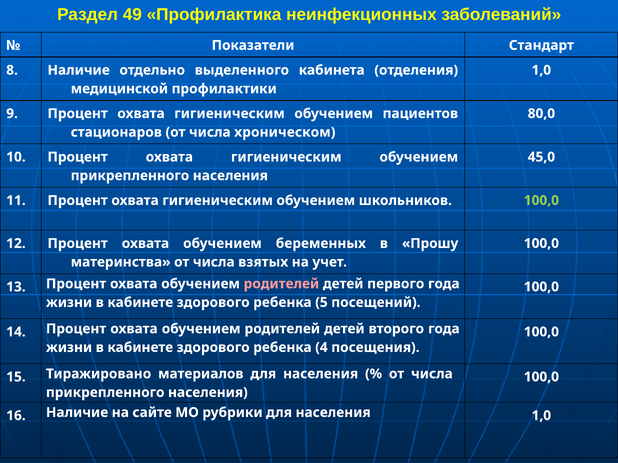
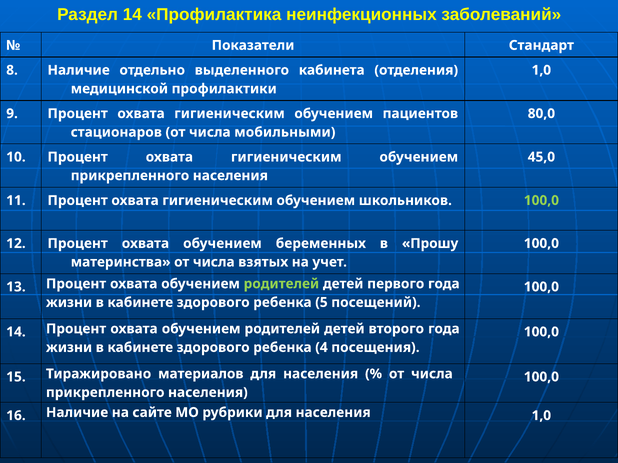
Раздел 49: 49 -> 14
хроническом: хроническом -> мобильными
родителей at (281, 284) colour: pink -> light green
